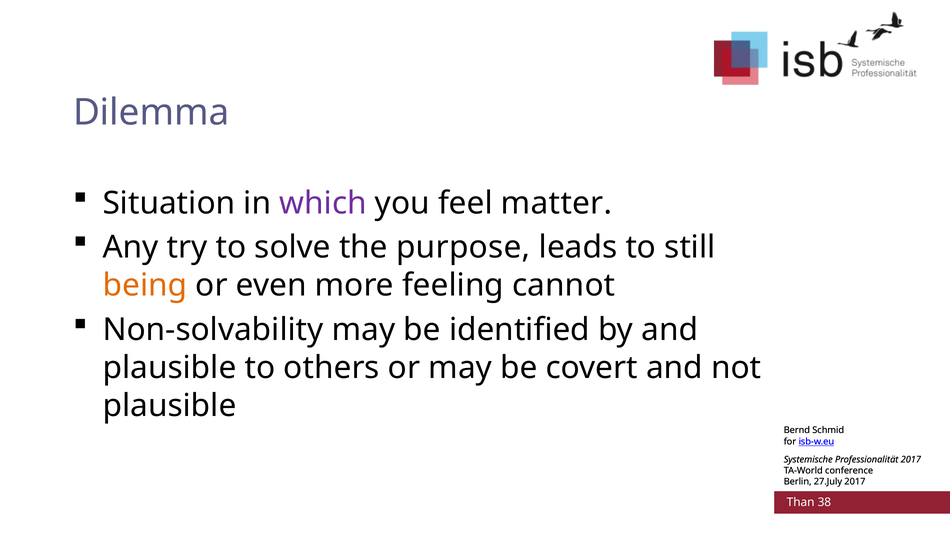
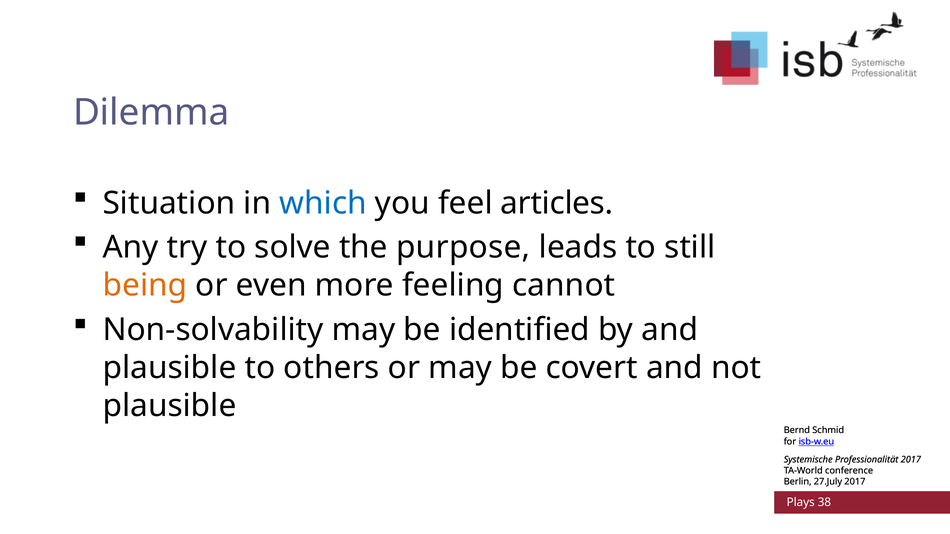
which colour: purple -> blue
matter: matter -> articles
Than: Than -> Plays
